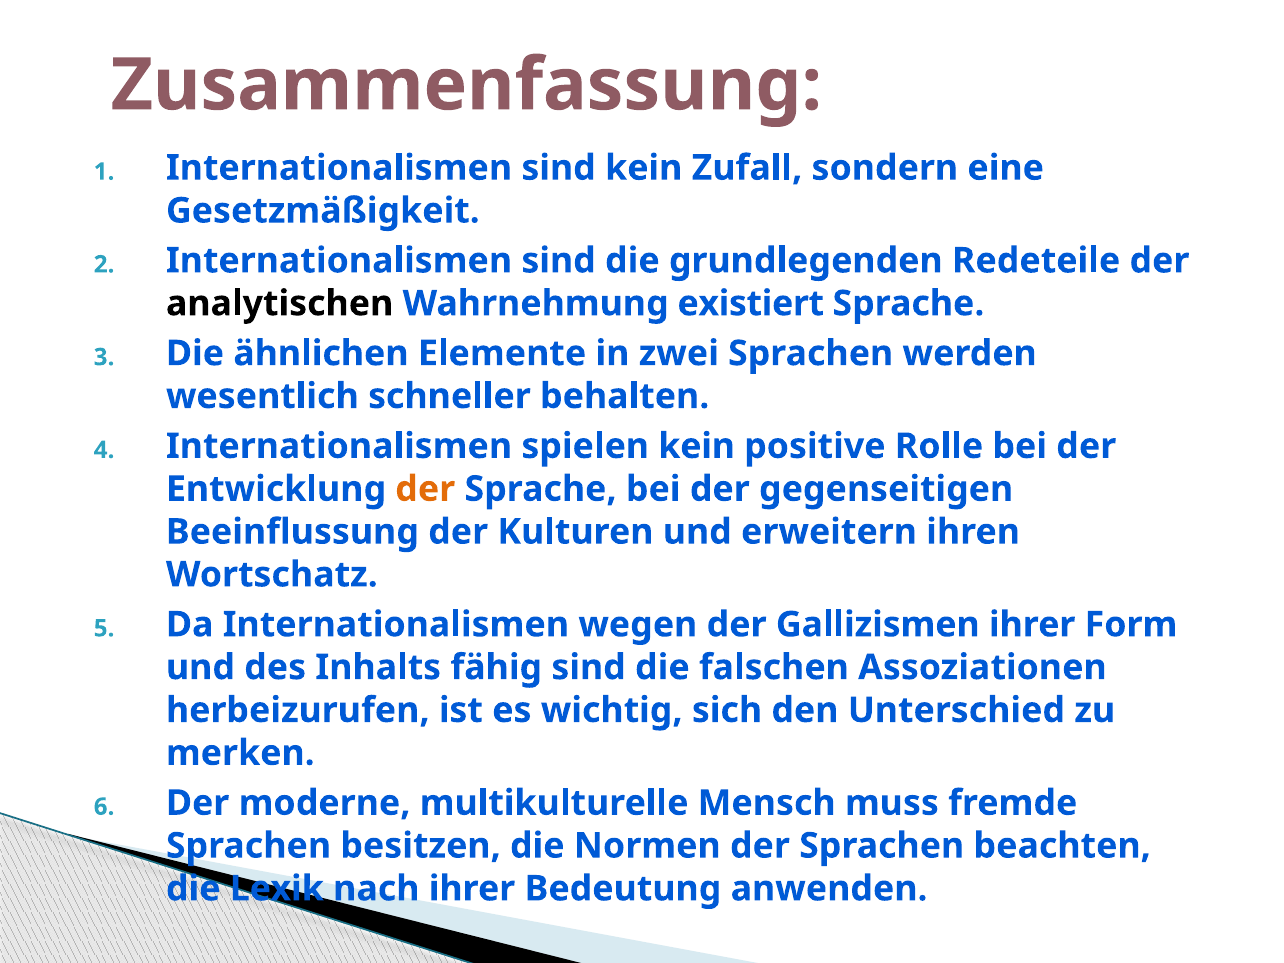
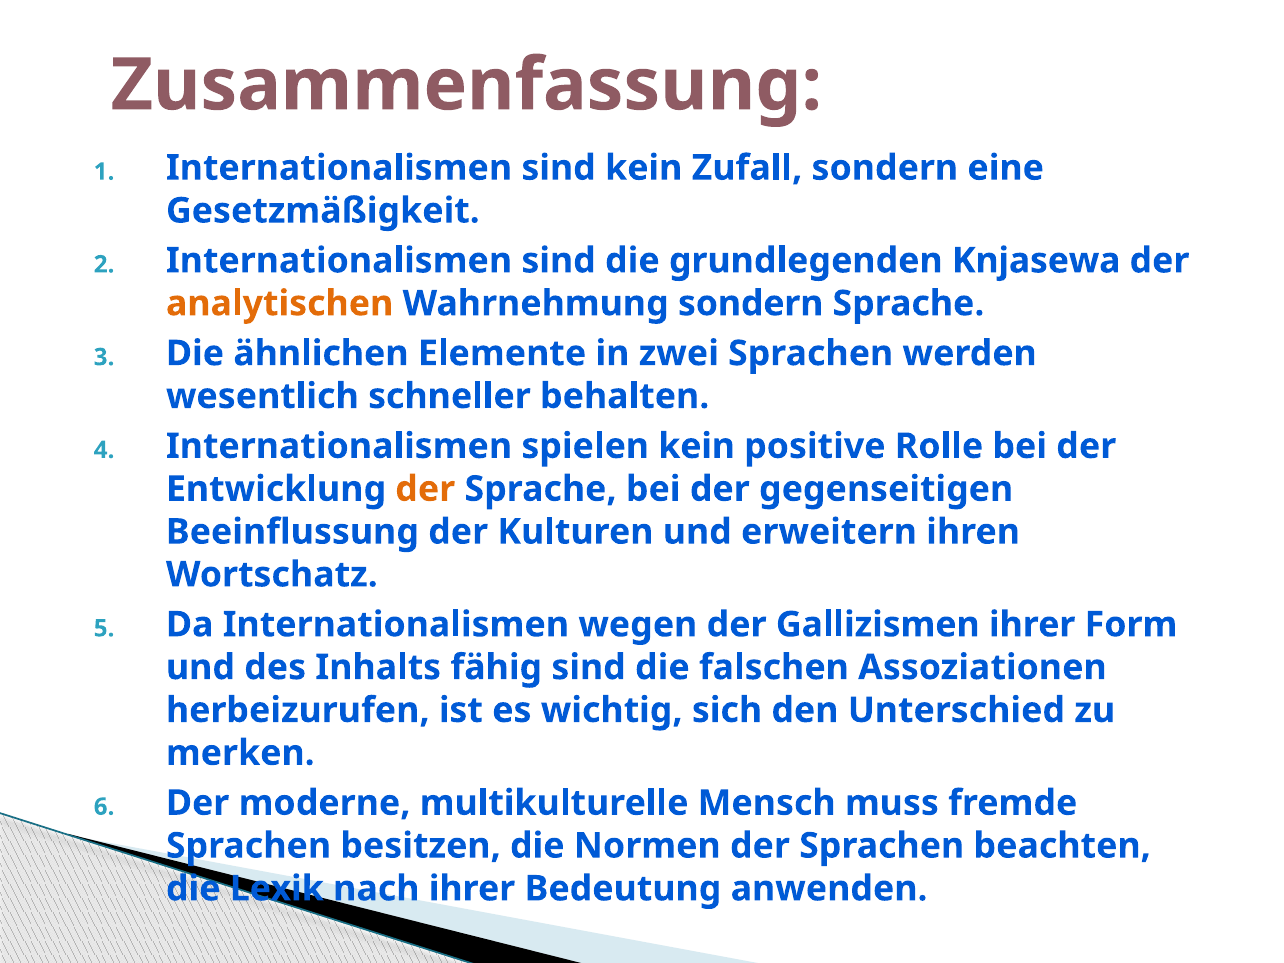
Redeteile: Redeteile -> Knjasewa
analytischen colour: black -> orange
Wahrnehmung existiert: existiert -> sondern
